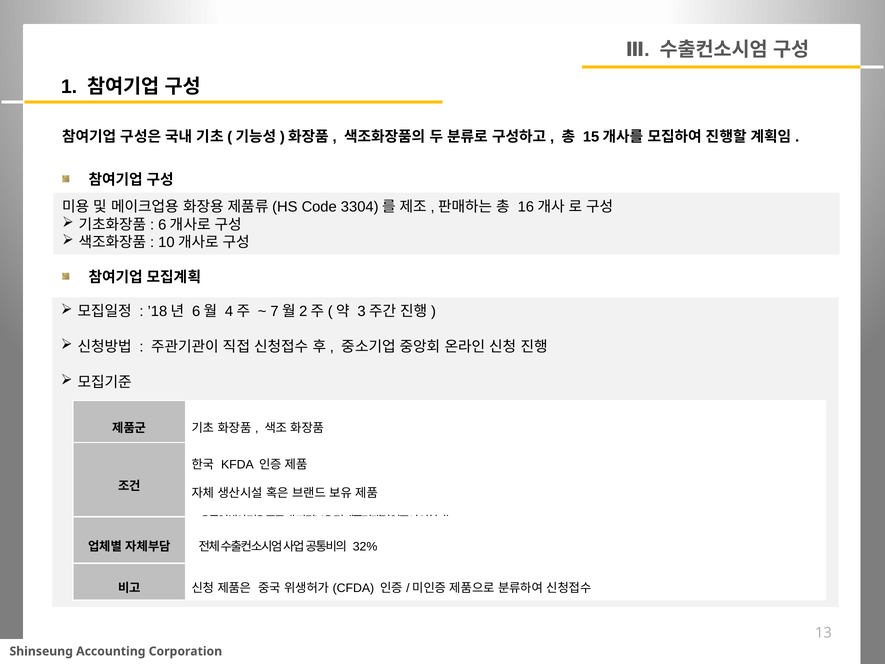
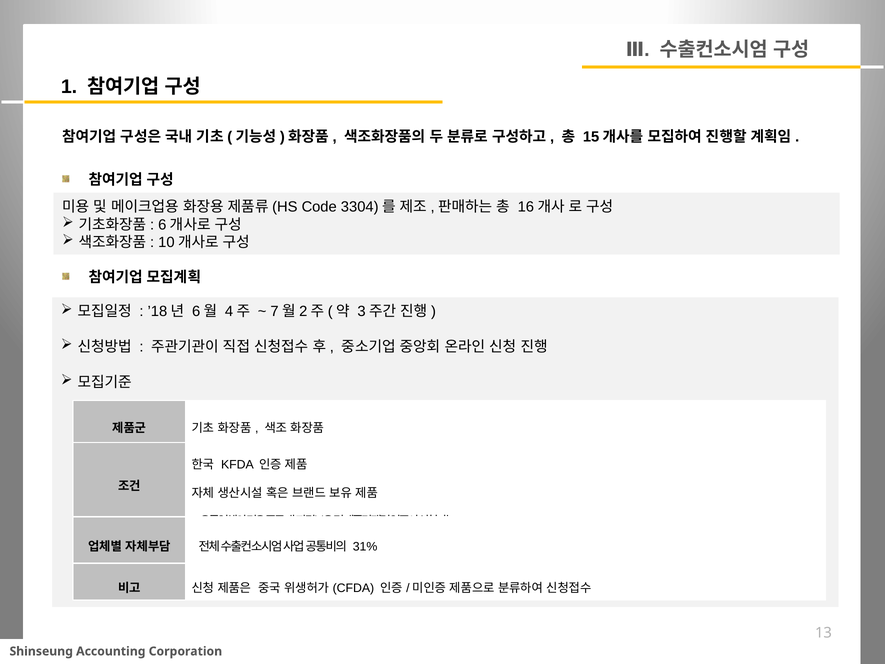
32%: 32% -> 31%
